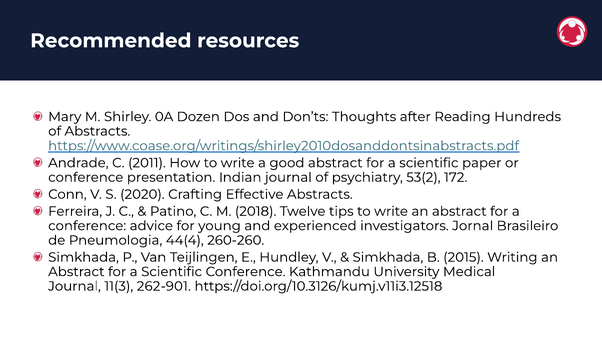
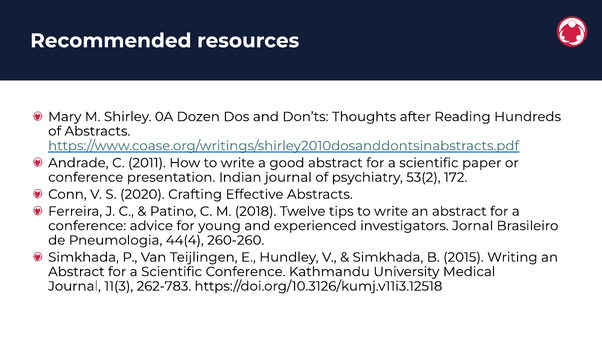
262-901: 262-901 -> 262-783
